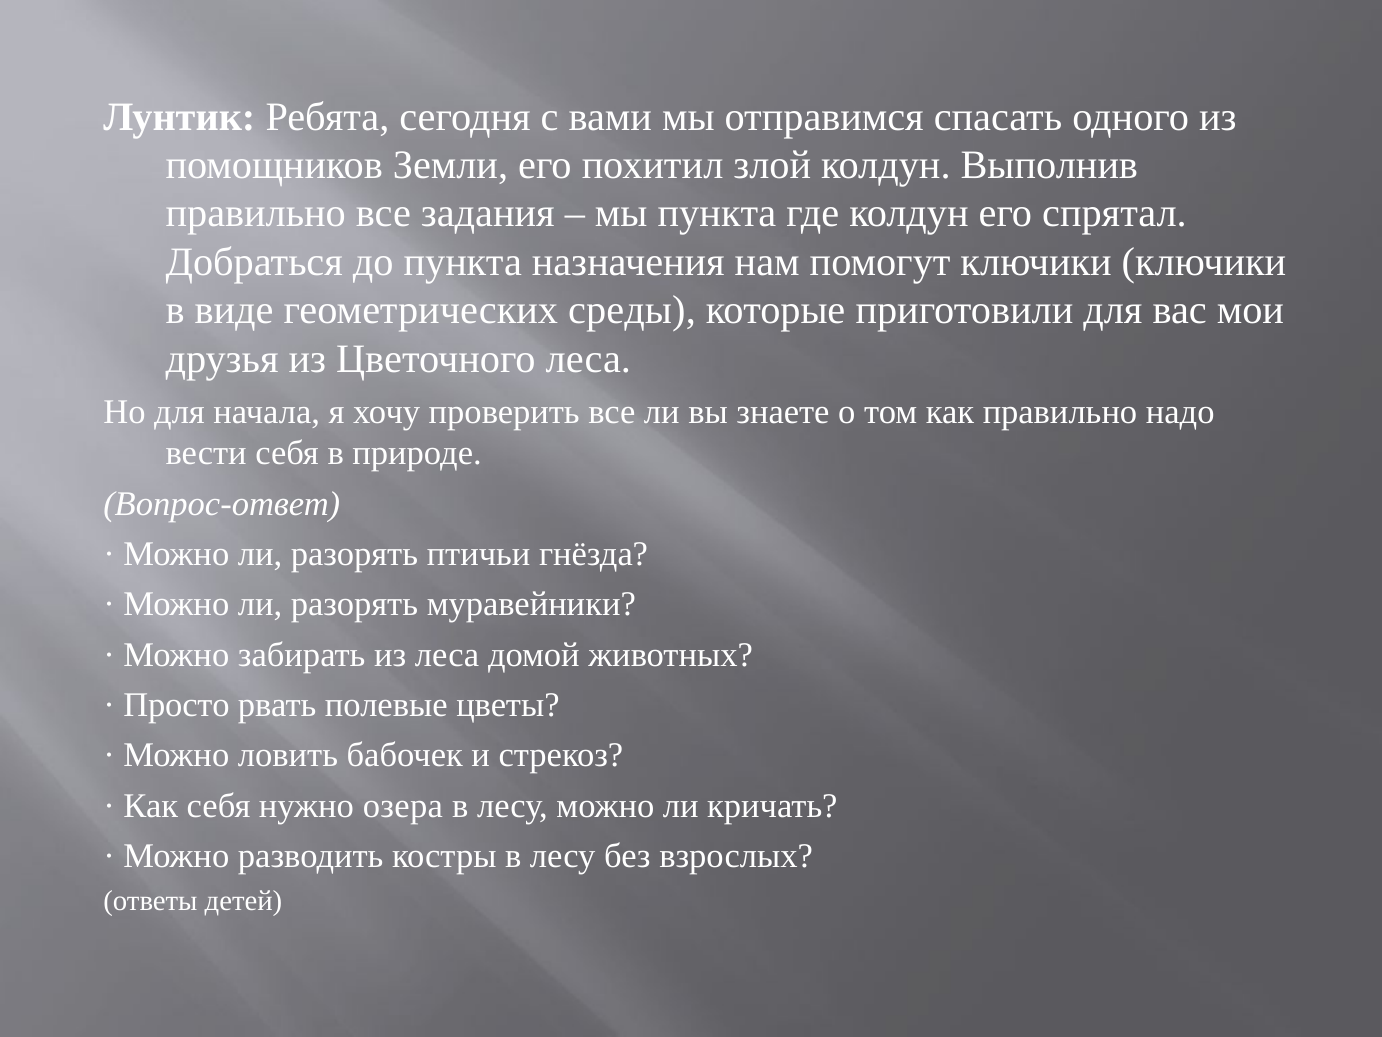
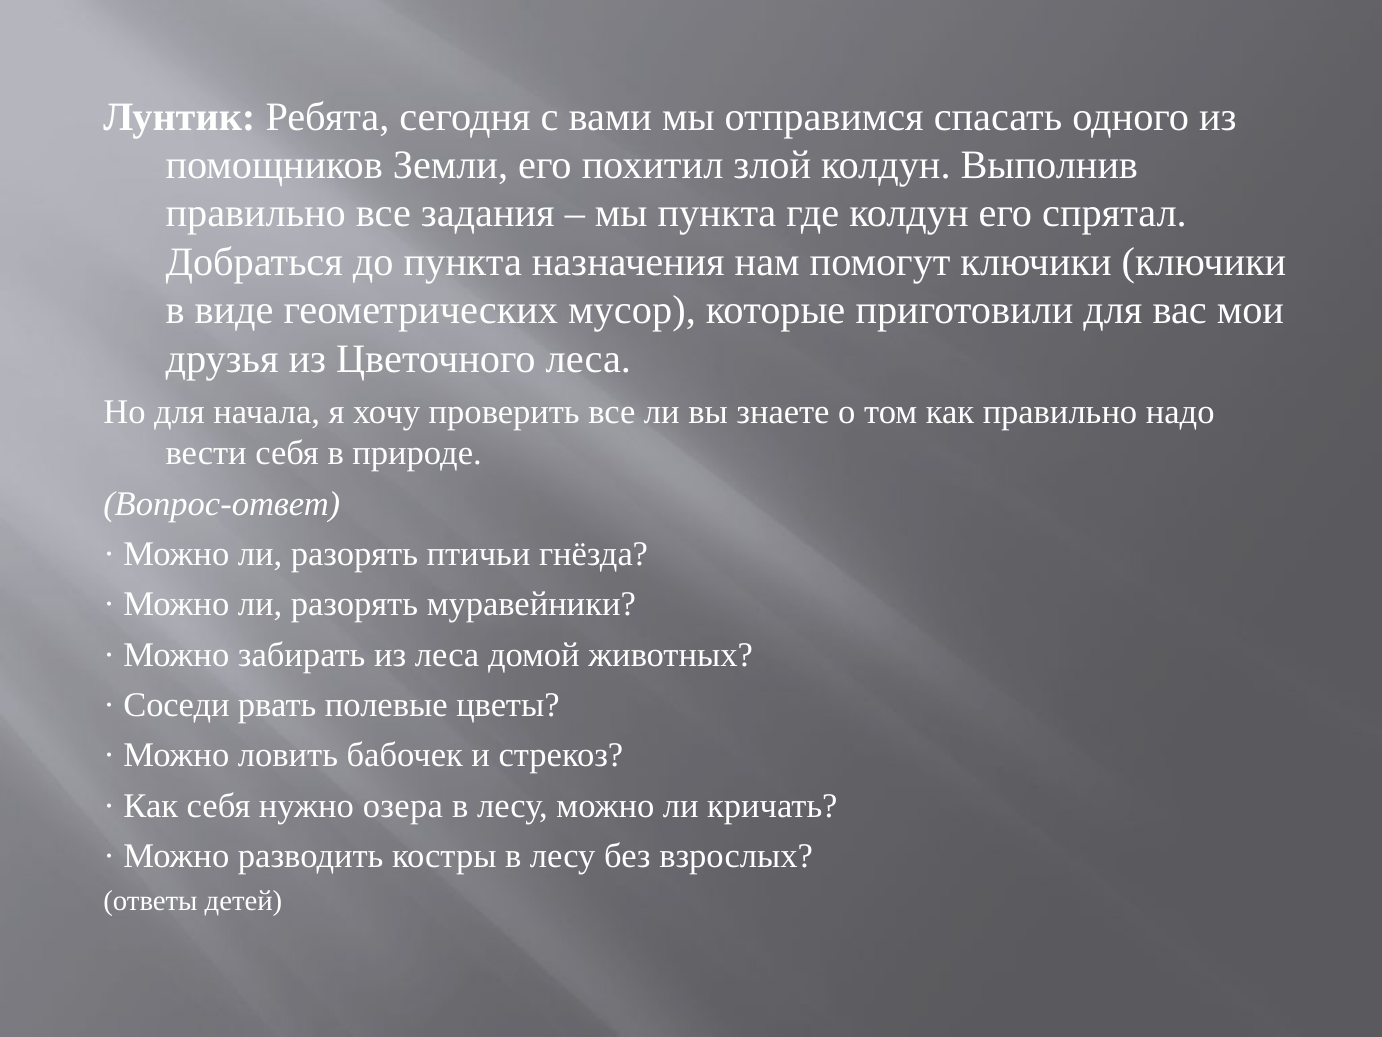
среды: среды -> мусор
Просто: Просто -> Соседи
